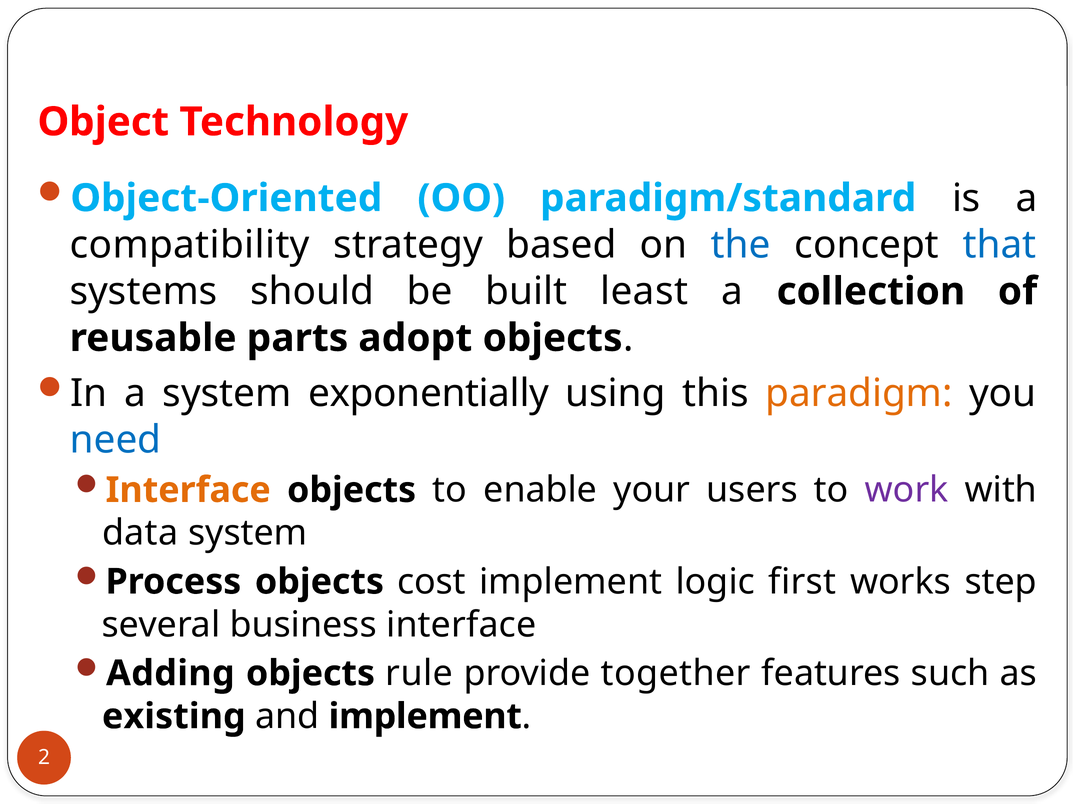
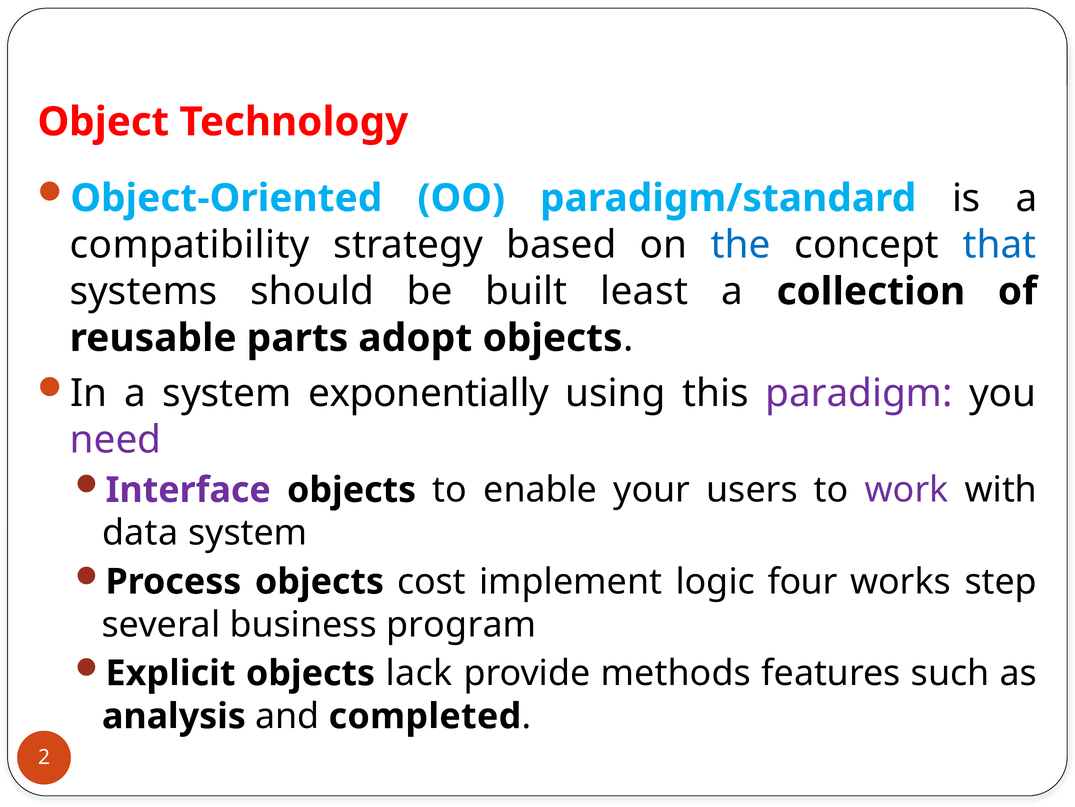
paradigm colour: orange -> purple
need colour: blue -> purple
Interface at (188, 490) colour: orange -> purple
first: first -> four
business interface: interface -> program
Adding: Adding -> Explicit
rule: rule -> lack
together: together -> methods
existing: existing -> analysis
and implement: implement -> completed
